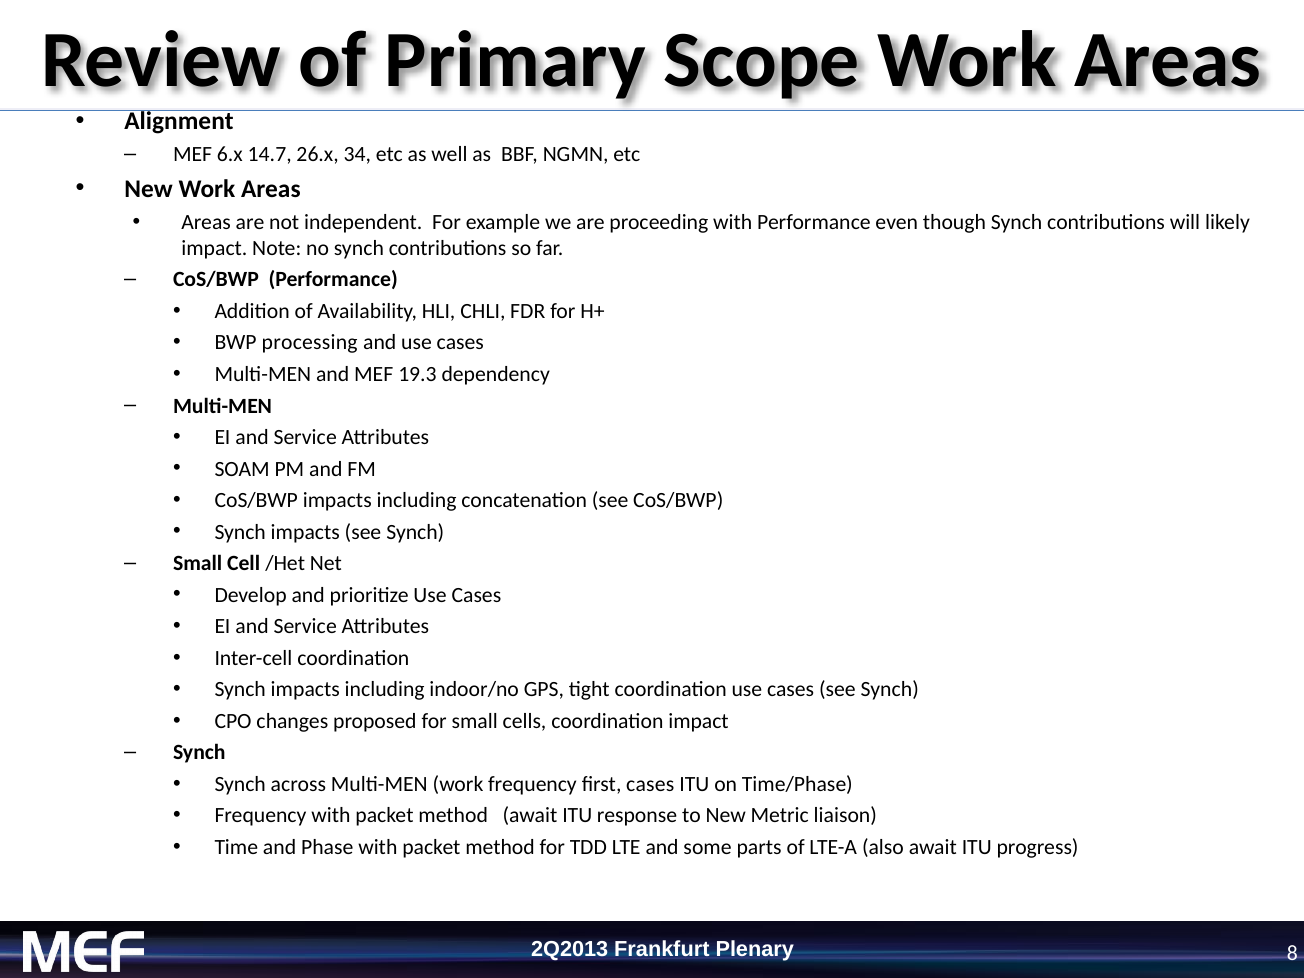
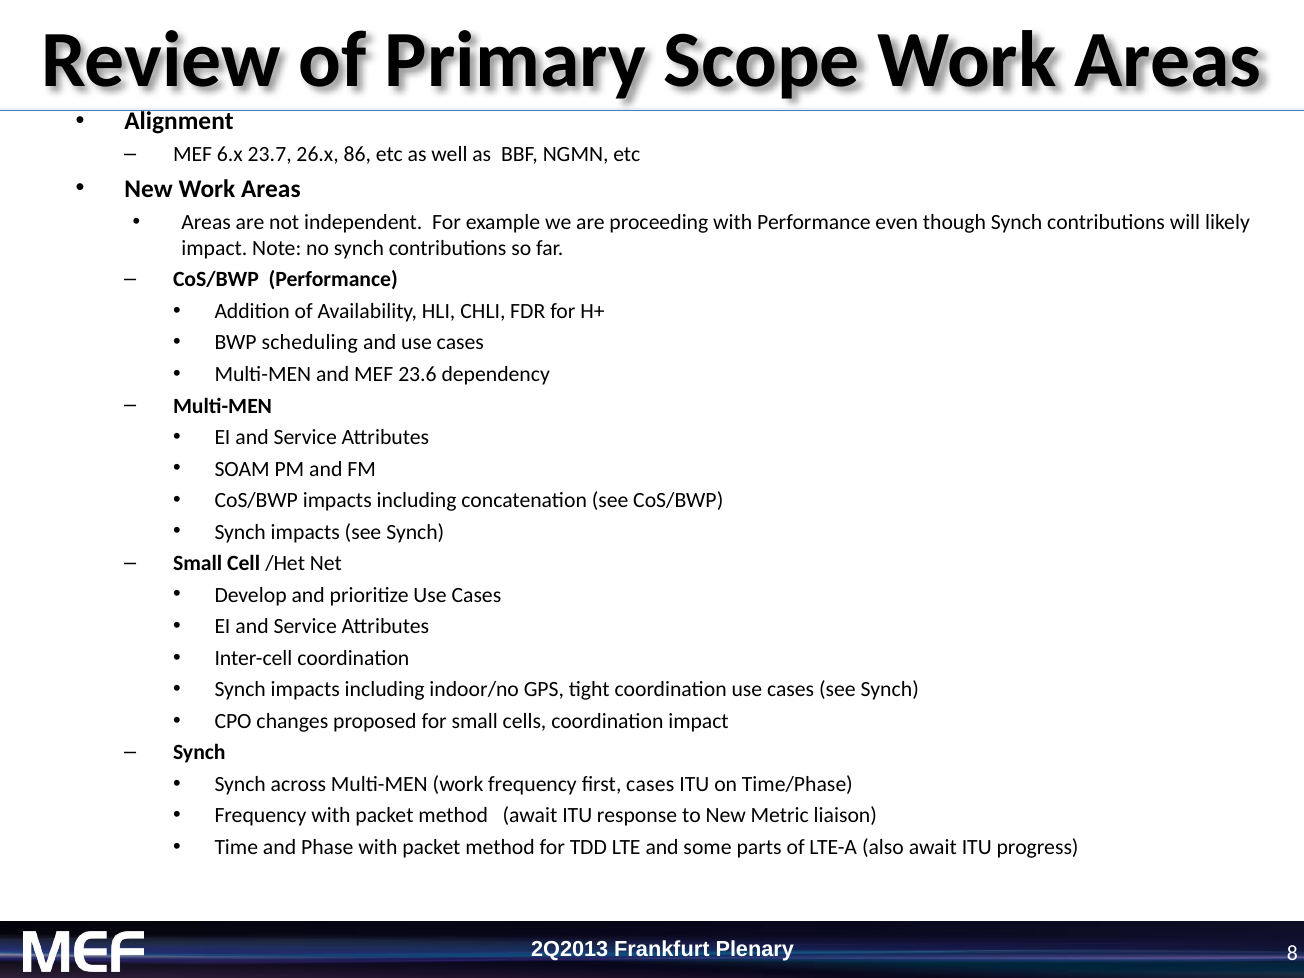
14.7: 14.7 -> 23.7
34: 34 -> 86
processing: processing -> scheduling
19.3: 19.3 -> 23.6
